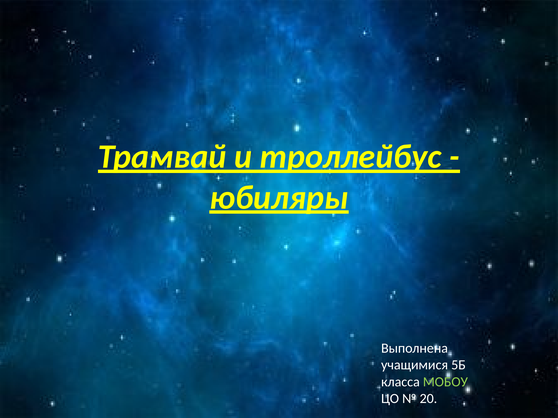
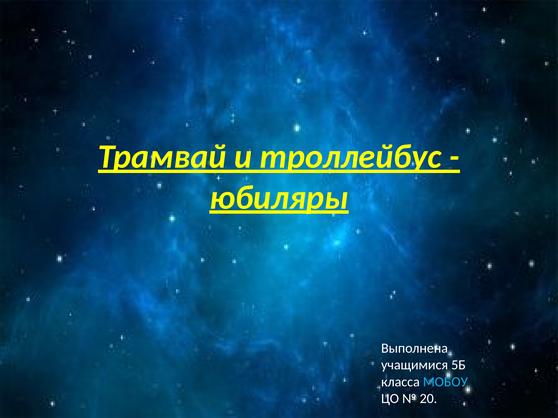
МОБОУ colour: light green -> light blue
